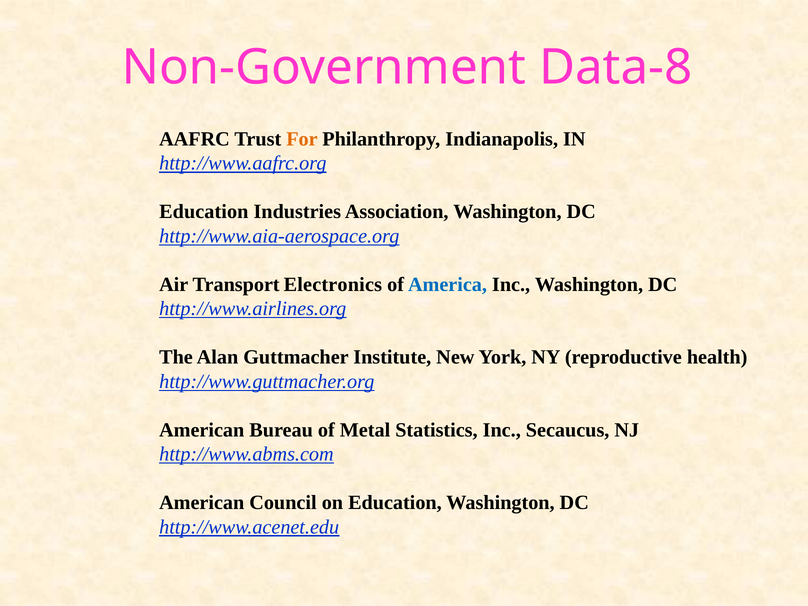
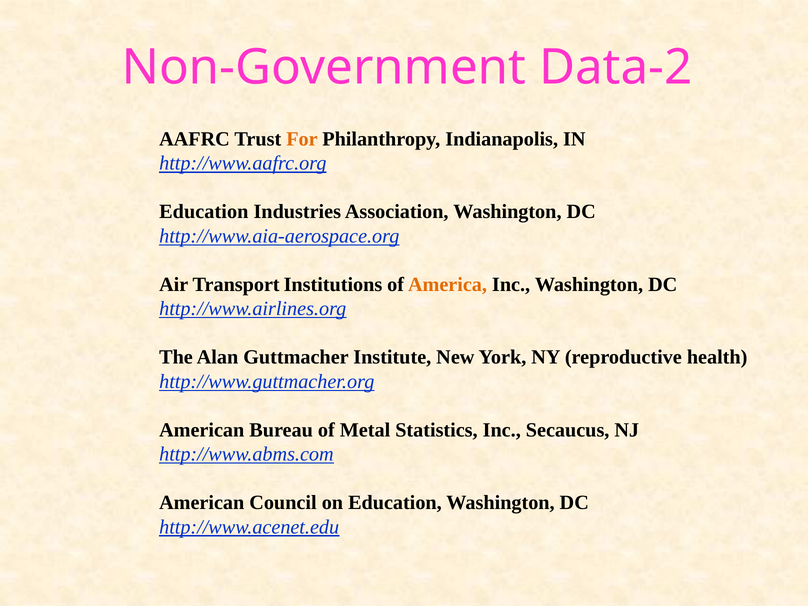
Data-8: Data-8 -> Data-2
Electronics: Electronics -> Institutions
America colour: blue -> orange
